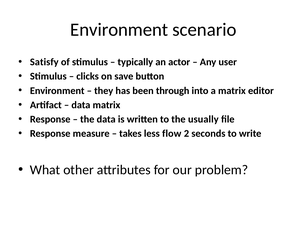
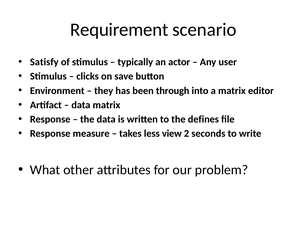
Environment at (119, 30): Environment -> Requirement
usually: usually -> defines
flow: flow -> view
